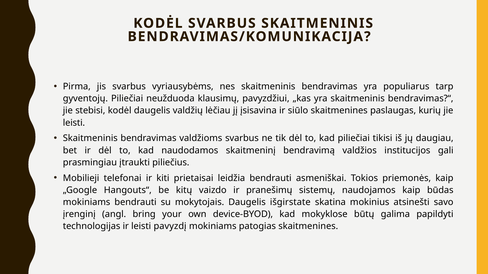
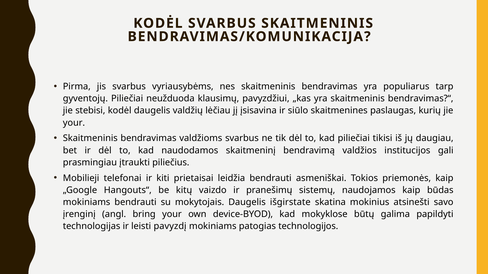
leisti at (74, 123): leisti -> your
patogias skaitmenines: skaitmenines -> technologijos
